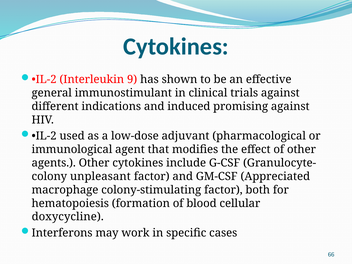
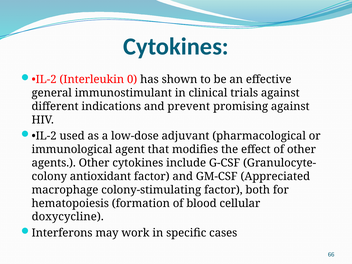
9: 9 -> 0
induced: induced -> prevent
unpleasant: unpleasant -> antioxidant
